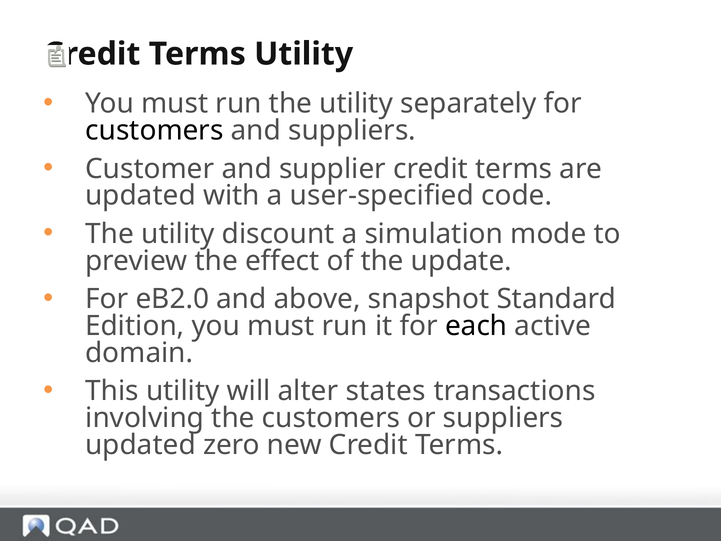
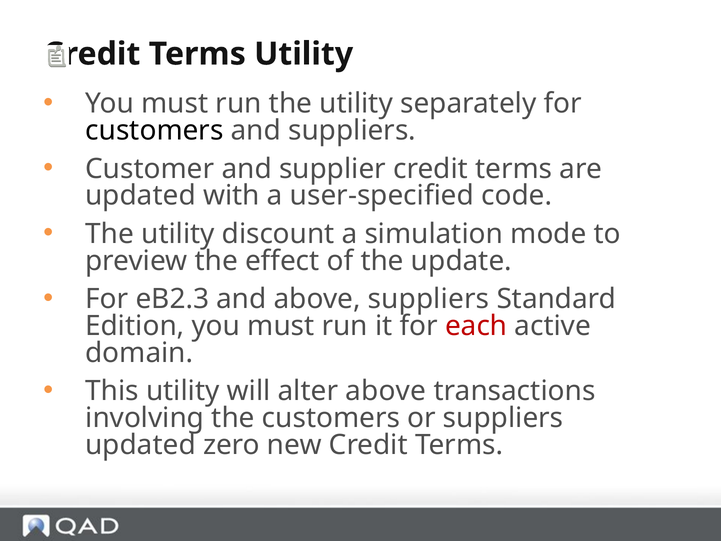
eB2.0: eB2.0 -> eB2.3
above snapshot: snapshot -> suppliers
each colour: black -> red
alter states: states -> above
